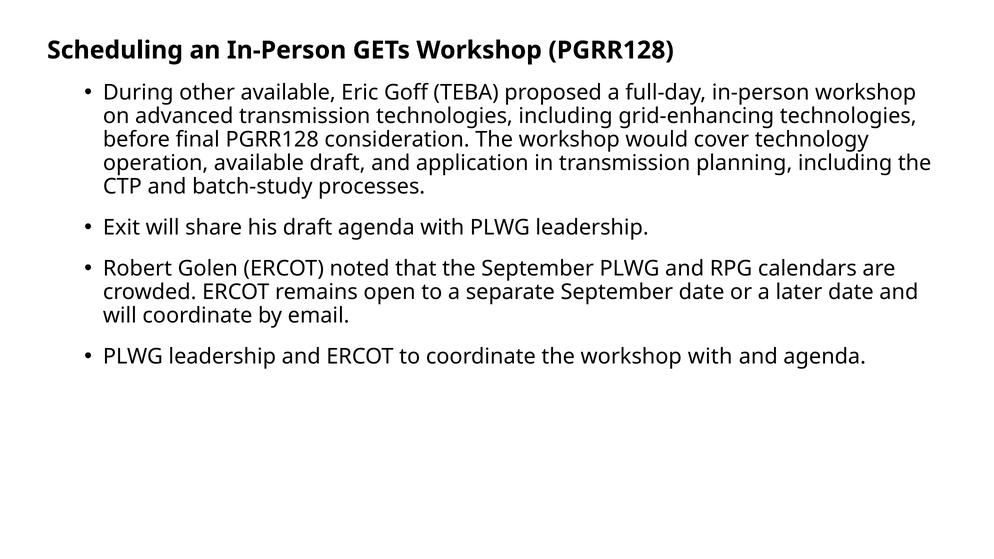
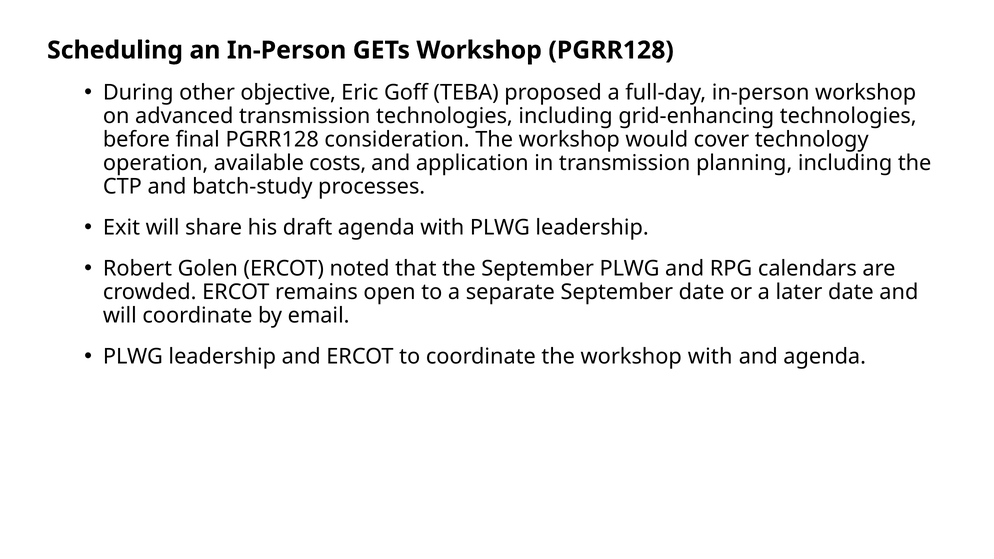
other available: available -> objective
available draft: draft -> costs
